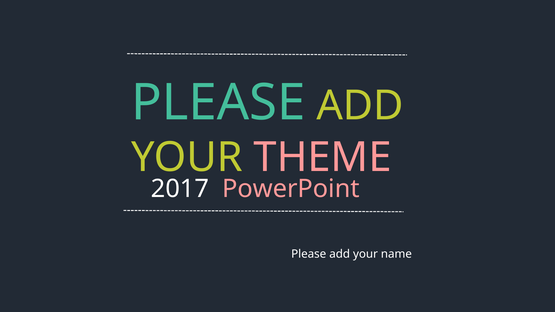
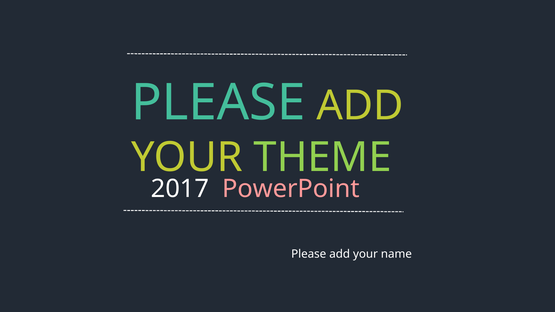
THEME colour: pink -> light green
